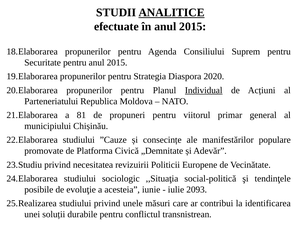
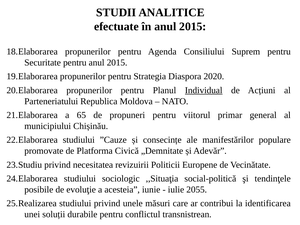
ANALITICE underline: present -> none
81: 81 -> 65
2093: 2093 -> 2055
